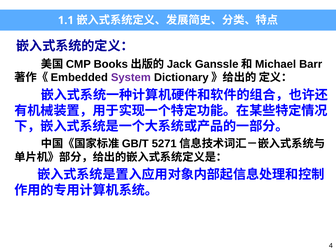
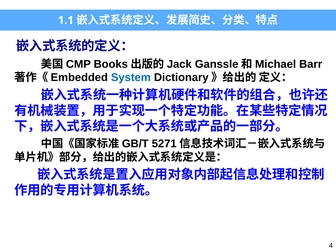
System colour: purple -> blue
